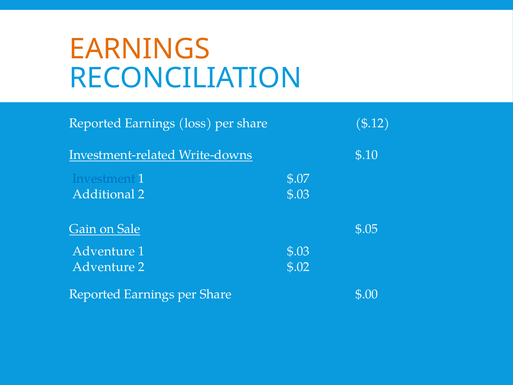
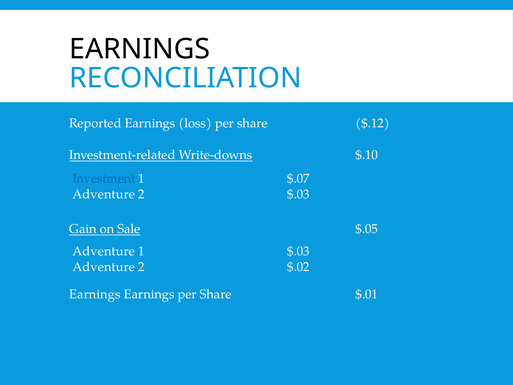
EARNINGS at (140, 49) colour: orange -> black
Additional at (104, 194): Additional -> Adventure
Reported at (95, 294): Reported -> Earnings
$.00: $.00 -> $.01
